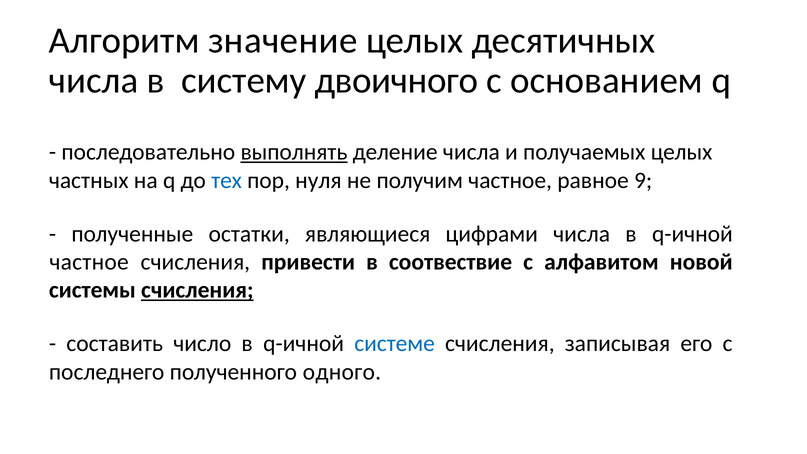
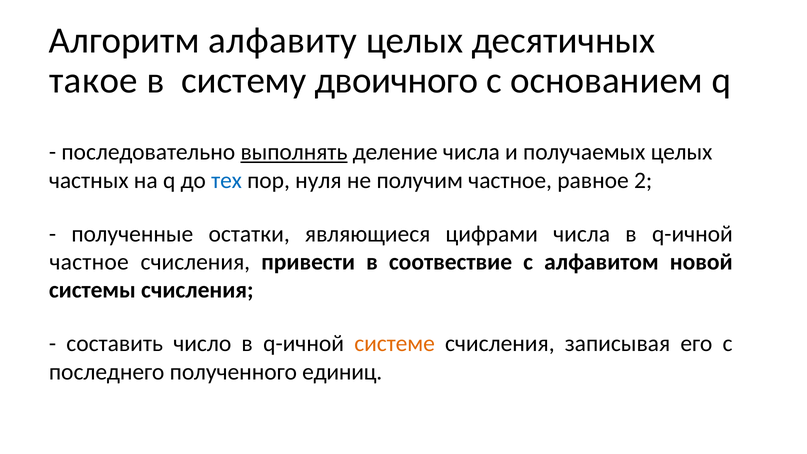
значение: значение -> алфавиту
числа at (94, 81): числа -> такое
9: 9 -> 2
счисления at (197, 290) underline: present -> none
системе colour: blue -> orange
одного: одного -> единиц
